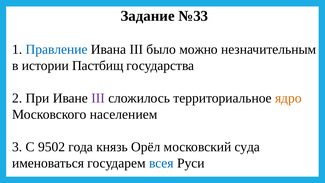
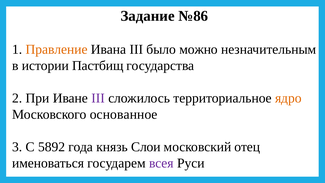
№33: №33 -> №86
Правление colour: blue -> orange
населением: населением -> основанное
9502: 9502 -> 5892
Орёл: Орёл -> Слои
суда: суда -> отец
всея colour: blue -> purple
